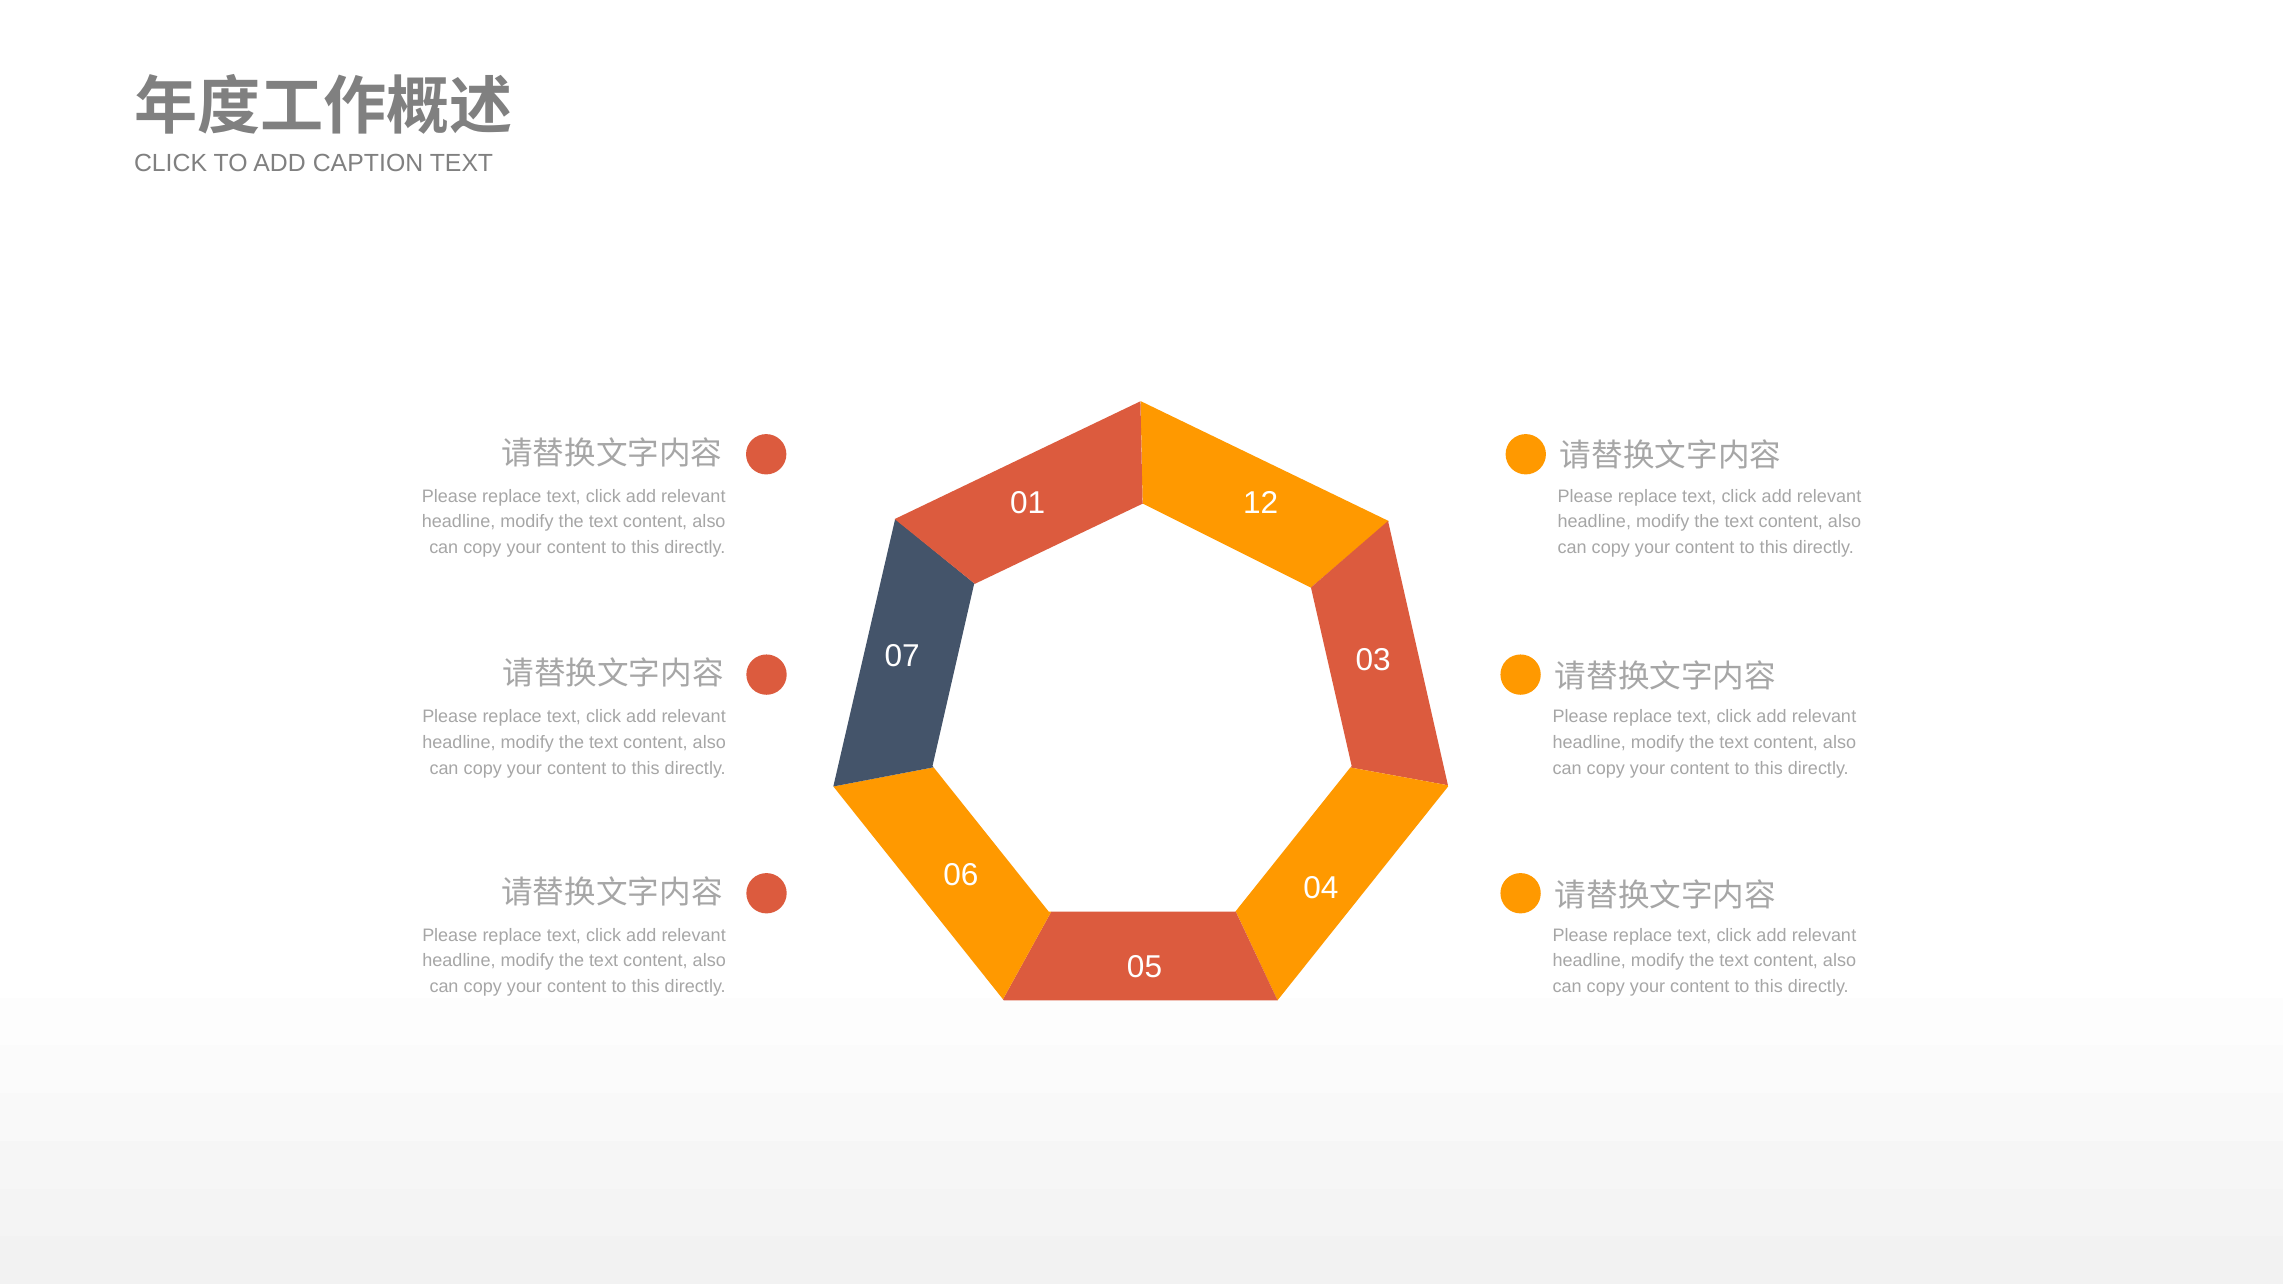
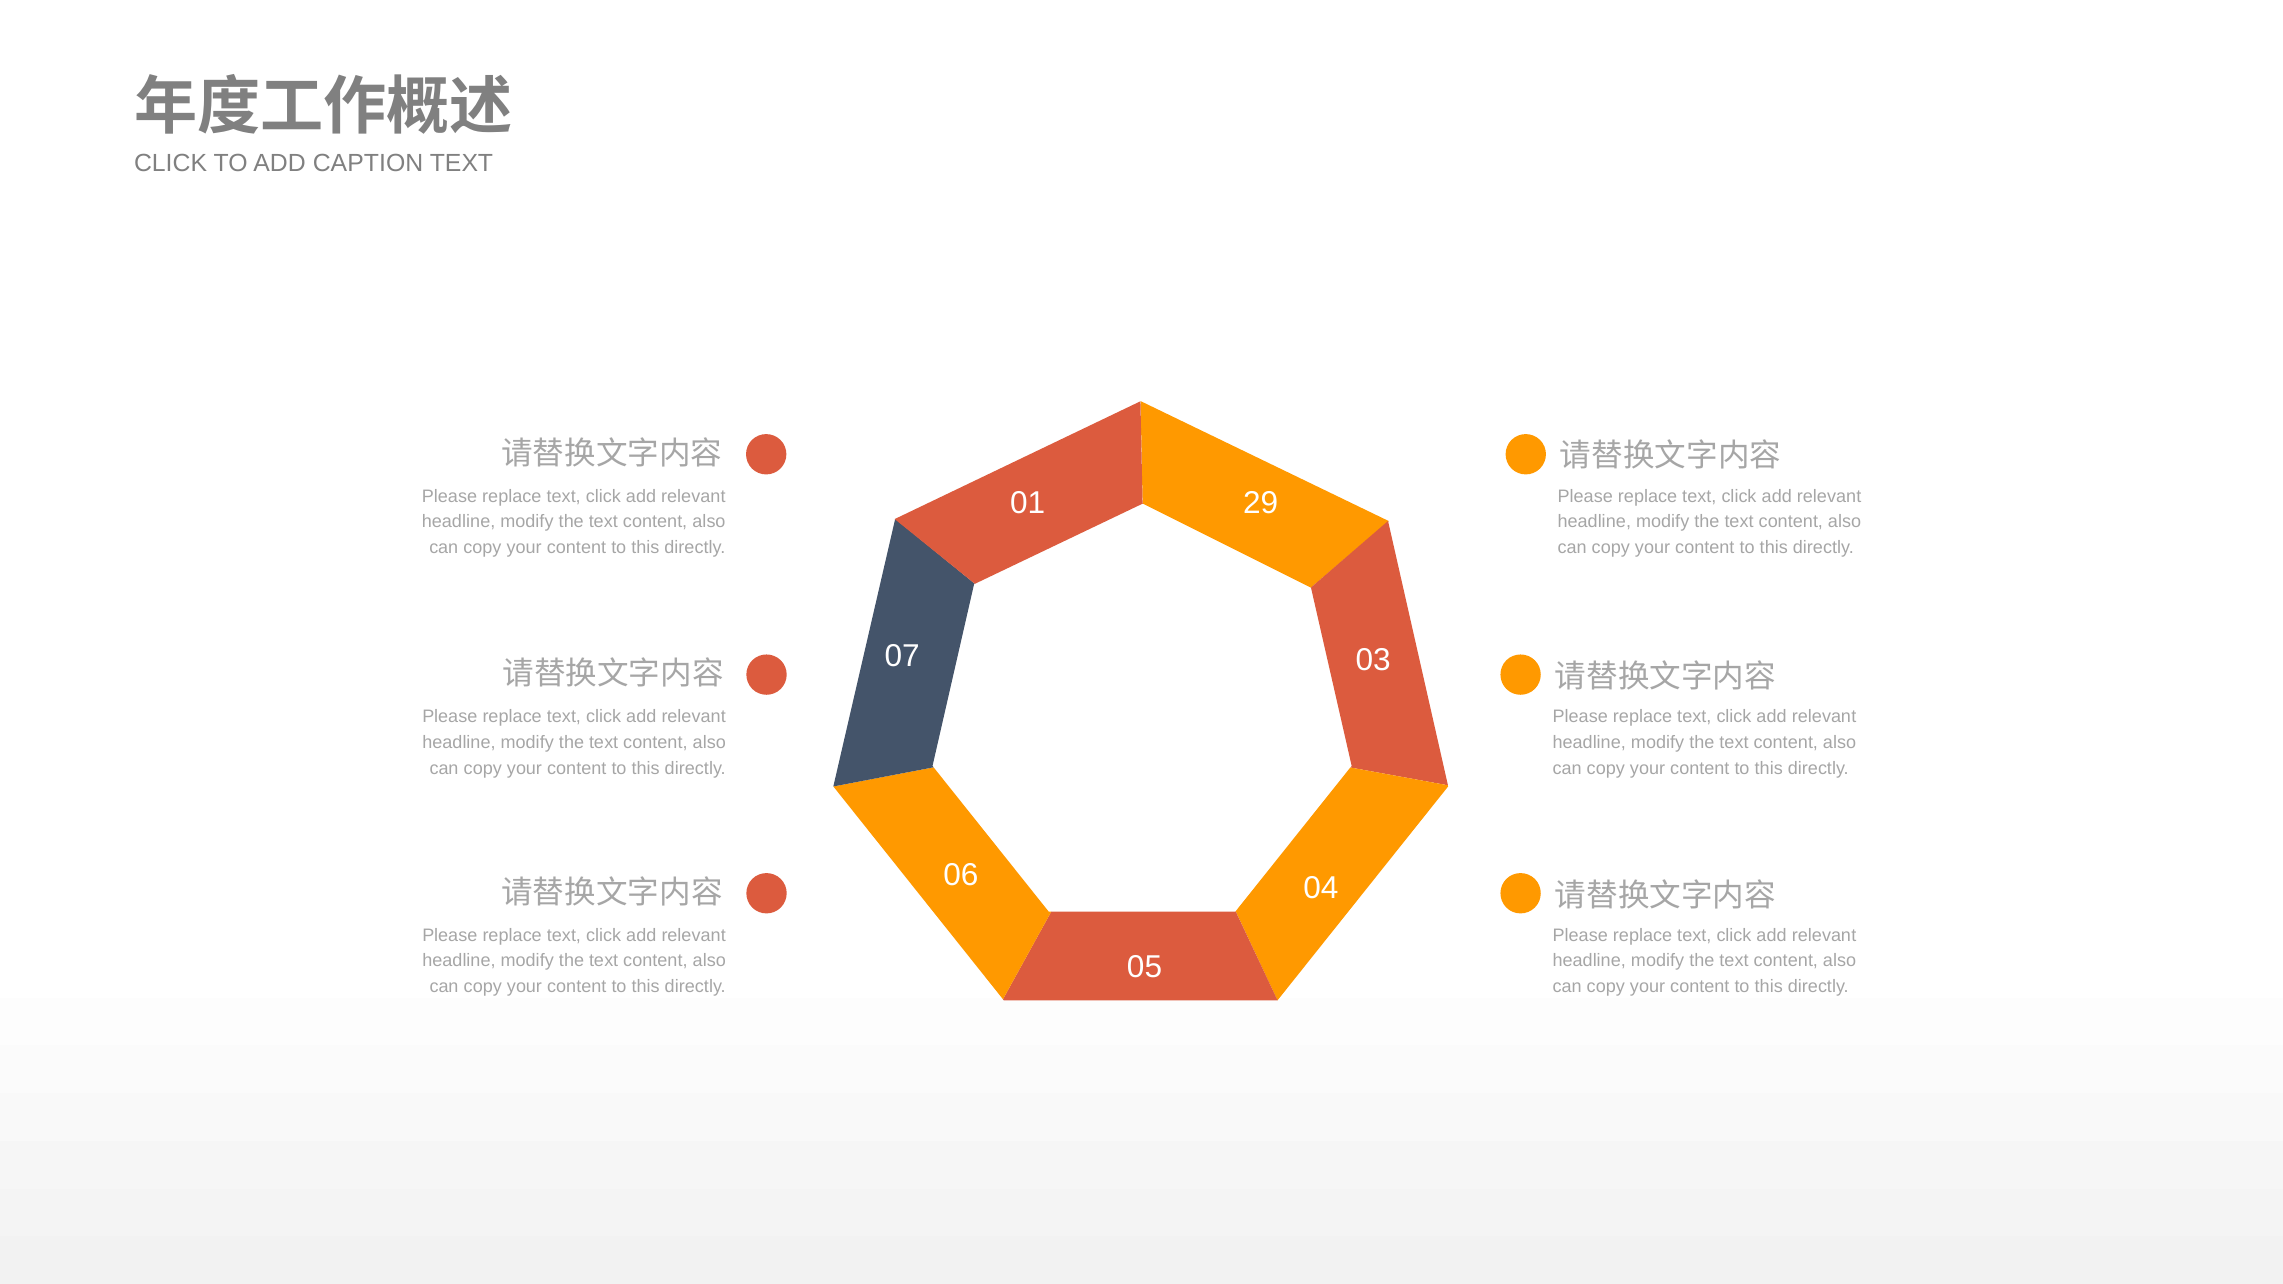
12: 12 -> 29
